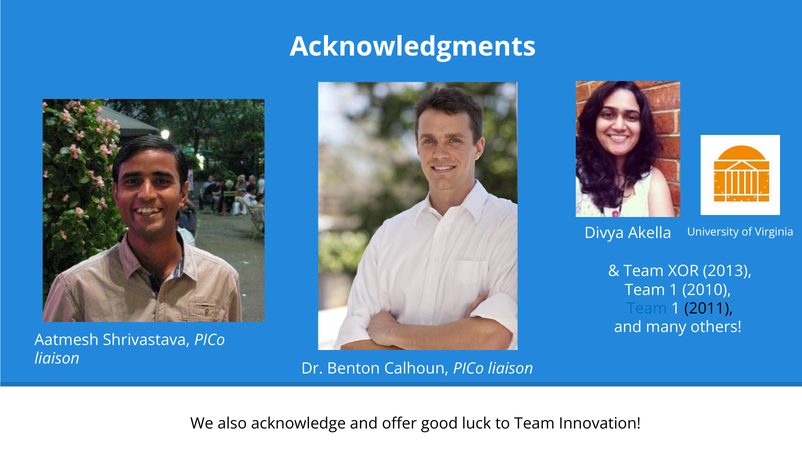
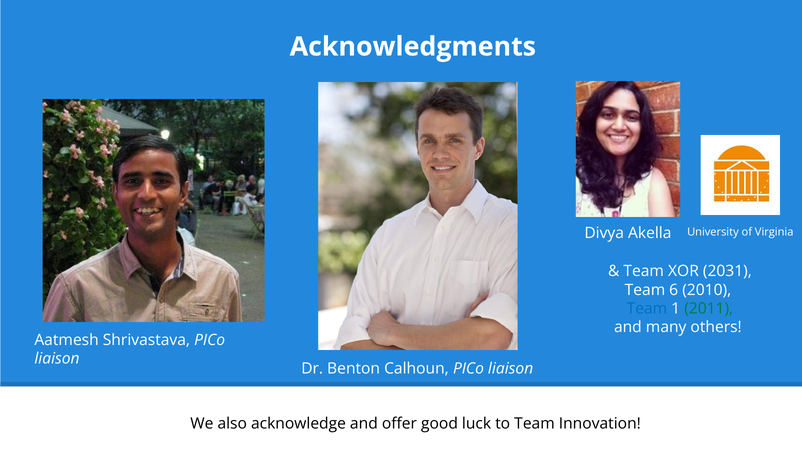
2013: 2013 -> 2031
1 at (674, 290): 1 -> 6
2011 colour: black -> green
